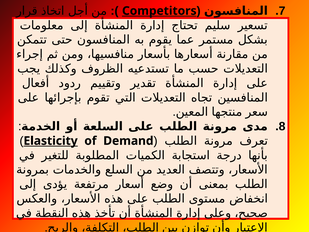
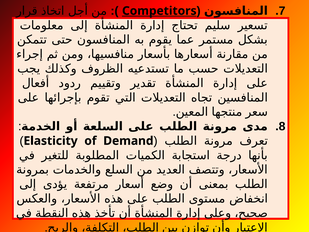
Elasticity underline: present -> none
